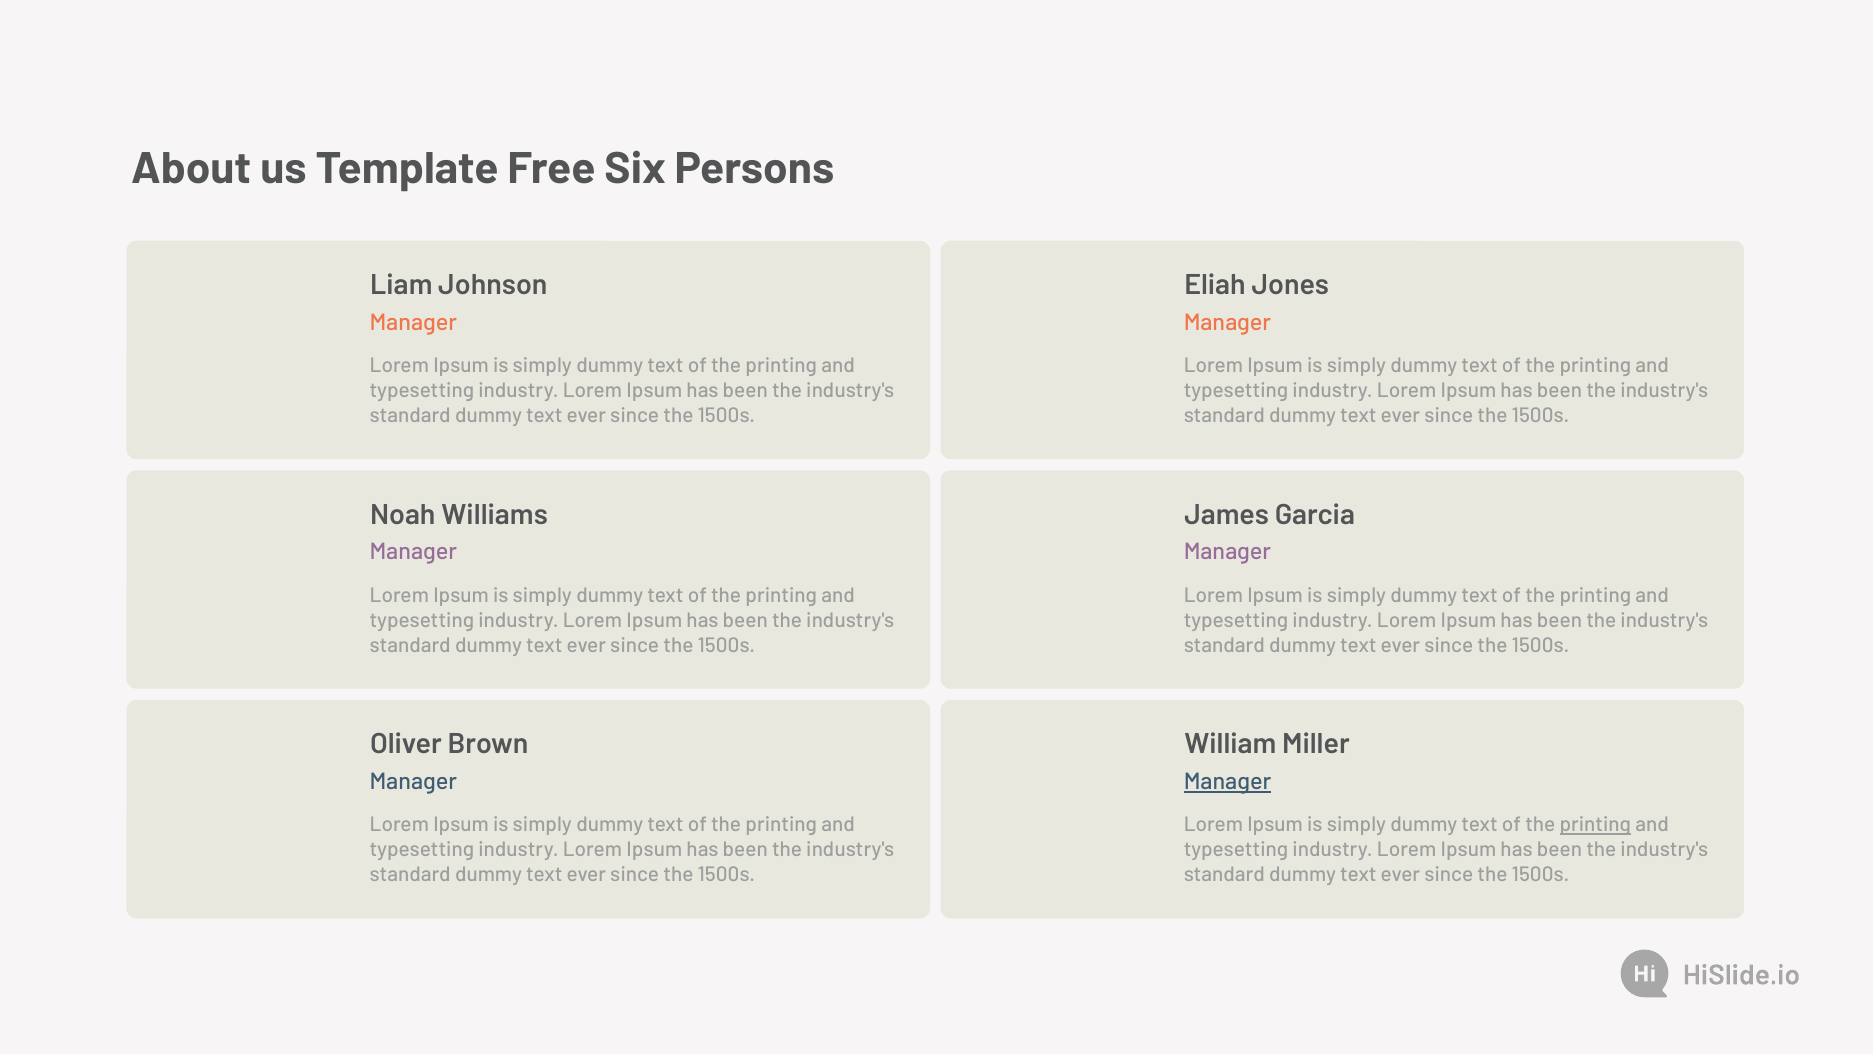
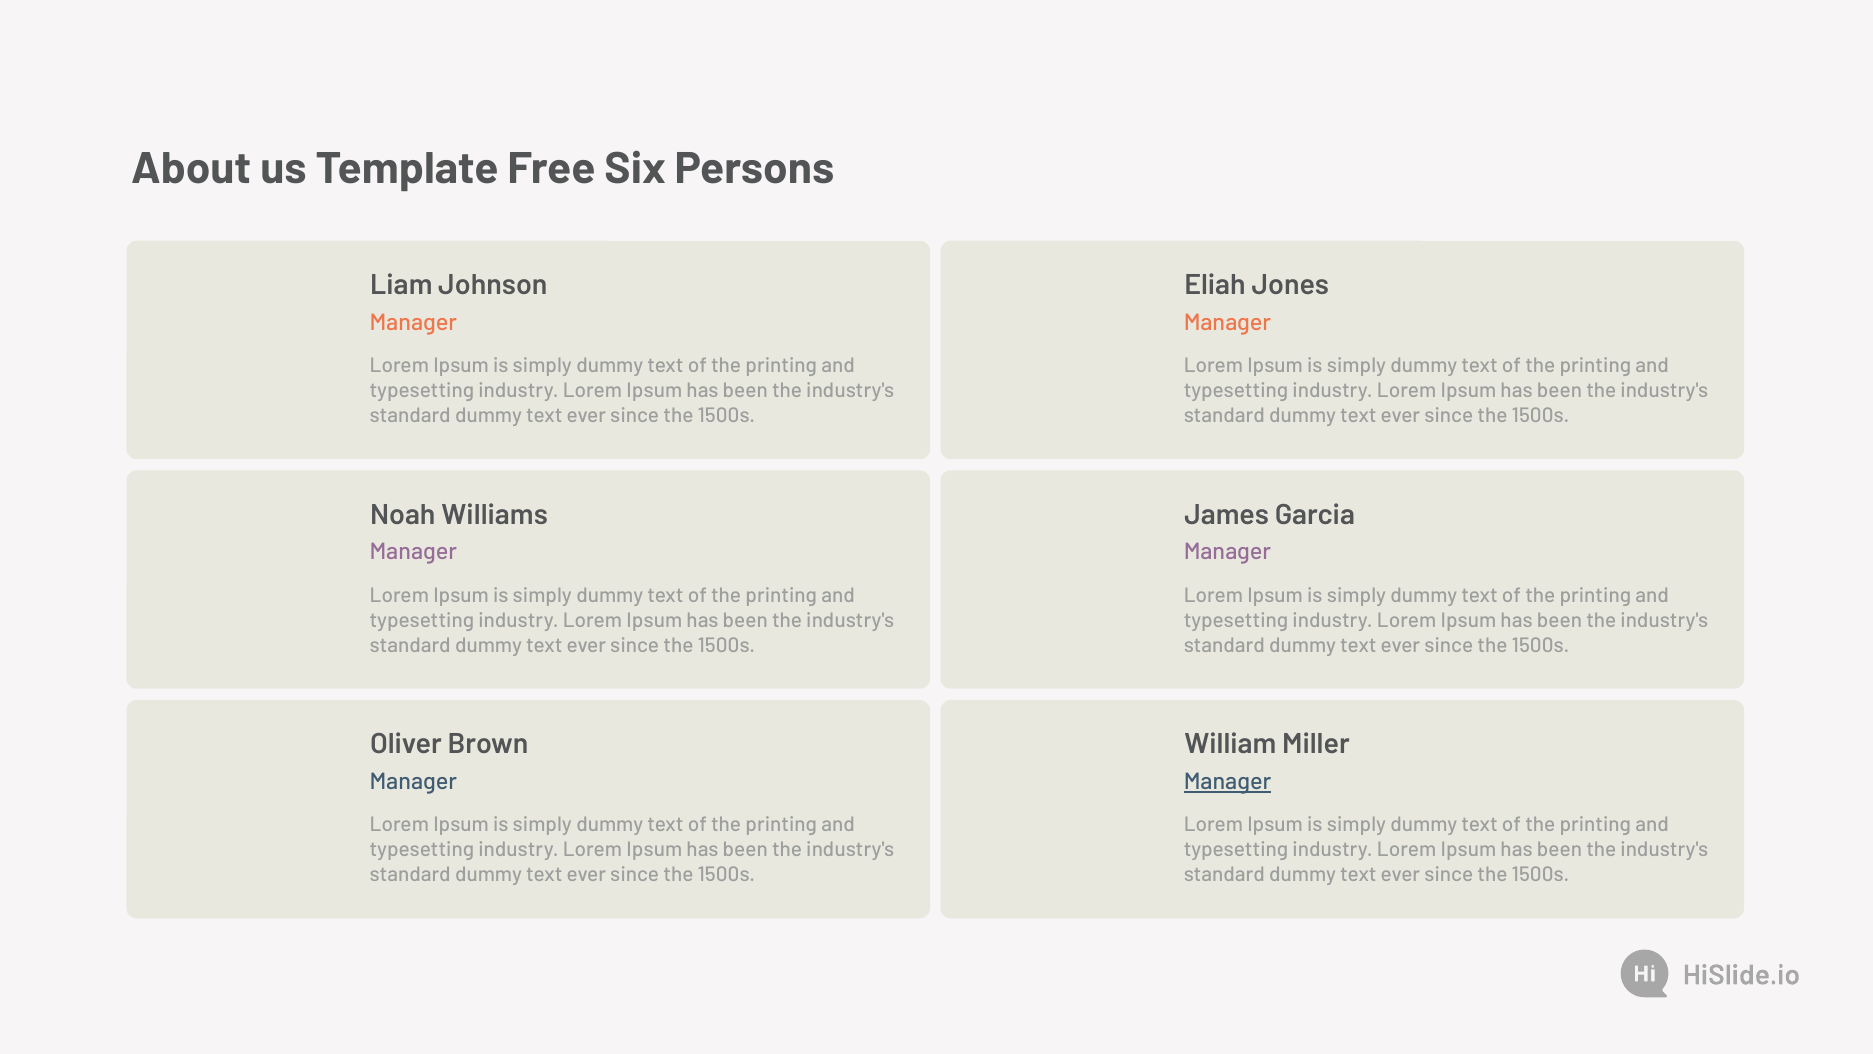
printing at (1595, 825) underline: present -> none
